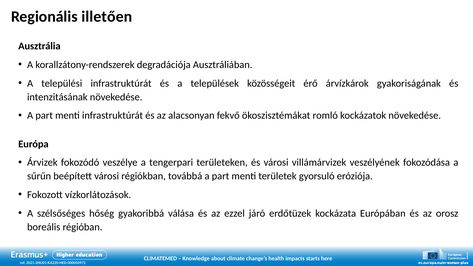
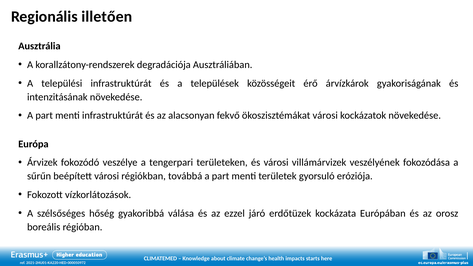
ökoszisztémákat romló: romló -> városi
